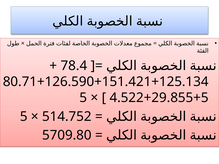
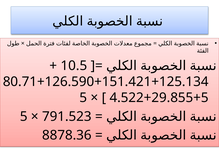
78.4: 78.4 -> 10.5
514.752: 514.752 -> 791.523
5709.80: 5709.80 -> 8878.36
